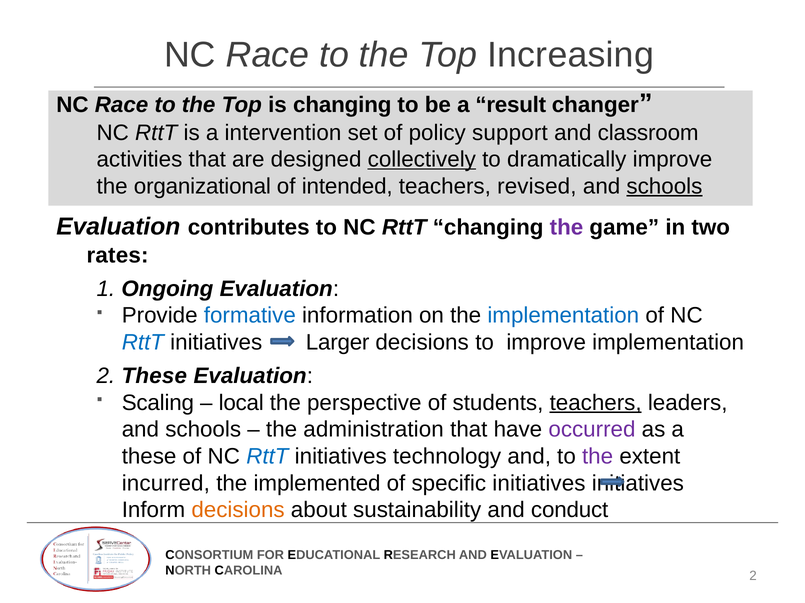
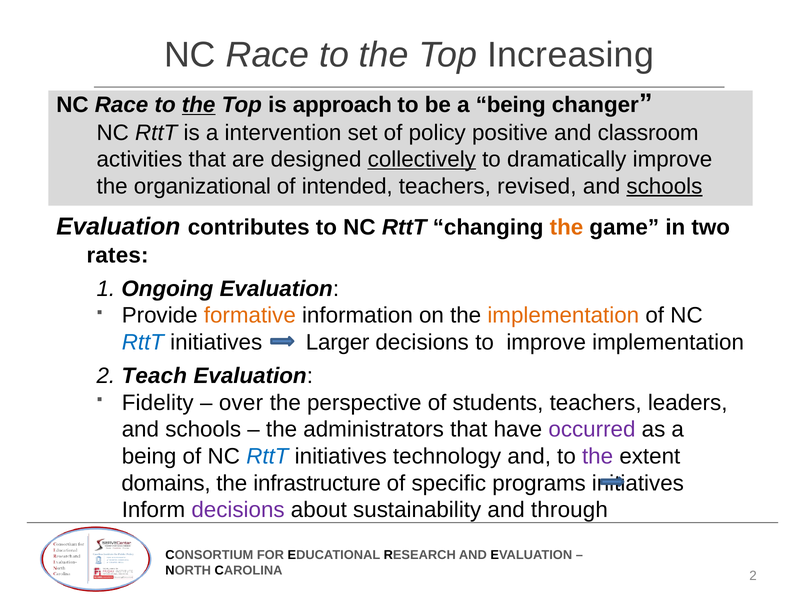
the at (199, 105) underline: none -> present
is changing: changing -> approach
be a result: result -> being
support: support -> positive
the at (566, 228) colour: purple -> orange
formative colour: blue -> orange
implementation at (563, 316) colour: blue -> orange
2 These: These -> Teach
Scaling: Scaling -> Fidelity
local: local -> over
teachers at (596, 403) underline: present -> none
administration: administration -> administrators
these at (149, 457): these -> being
incurred: incurred -> domains
implemented: implemented -> infrastructure
specific initiatives: initiatives -> programs
decisions at (238, 511) colour: orange -> purple
conduct: conduct -> through
